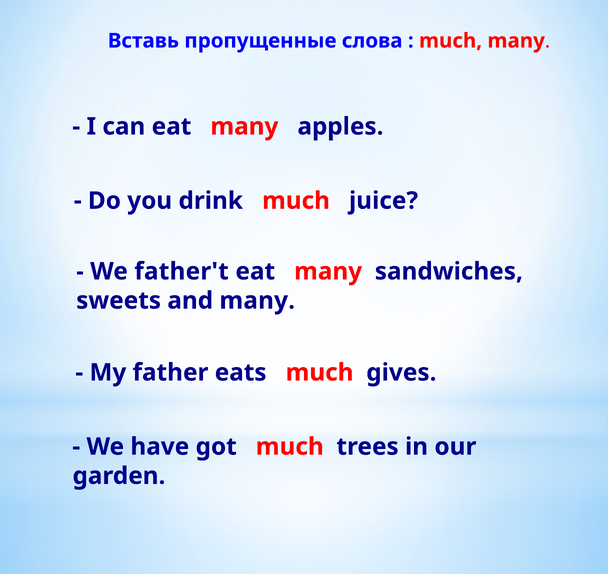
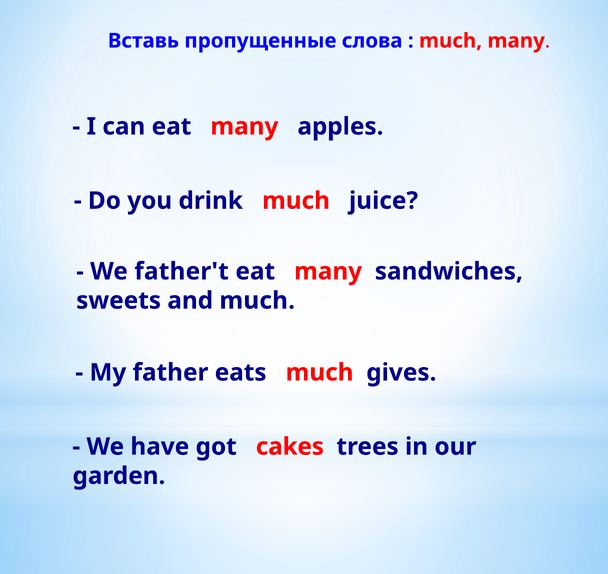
and many: many -> much
got much: much -> cakes
